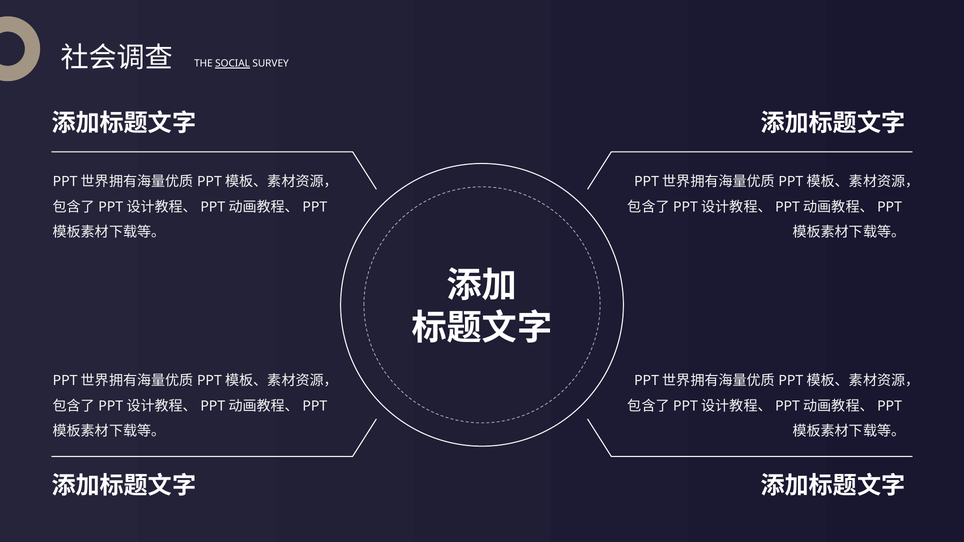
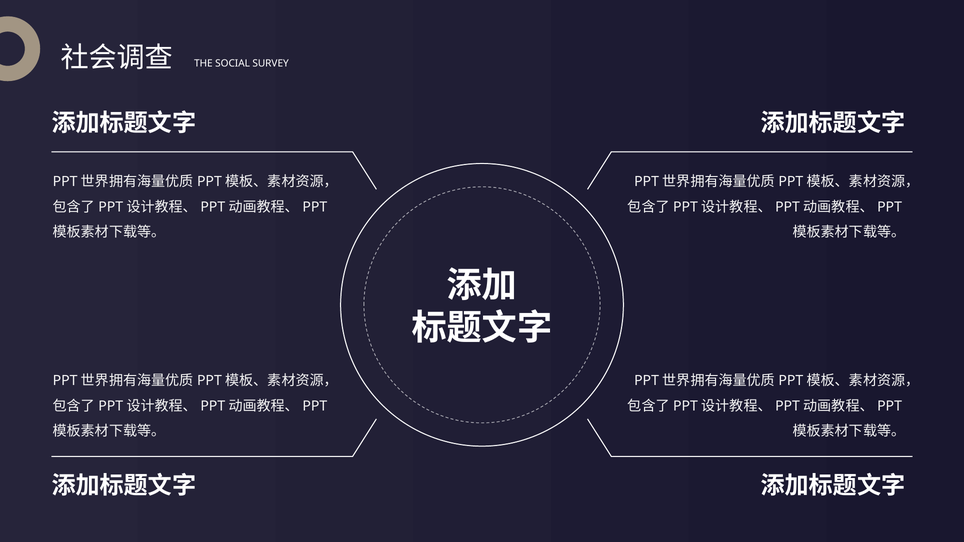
SOCIAL underline: present -> none
